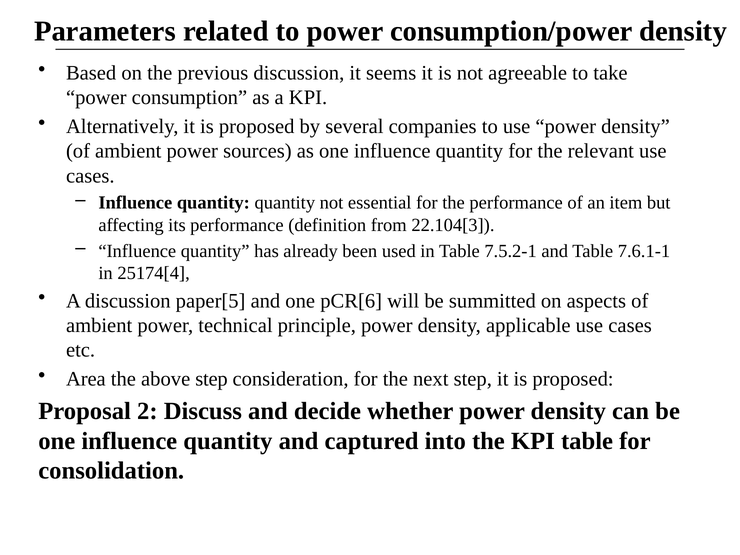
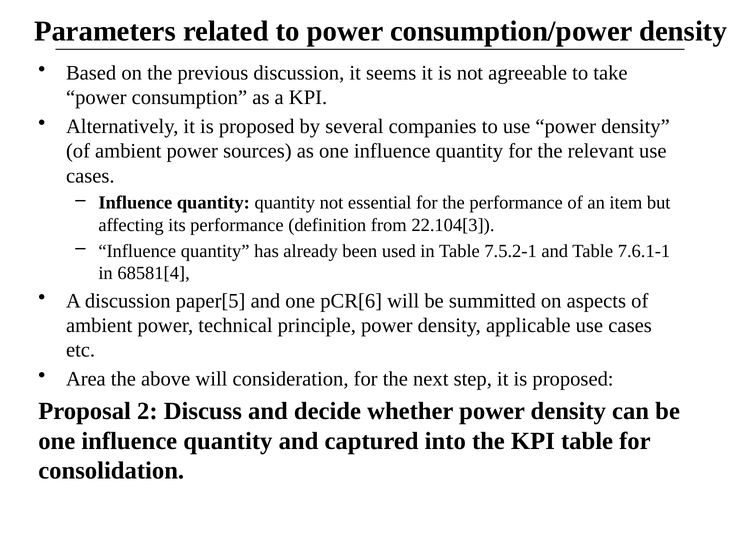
25174[4: 25174[4 -> 68581[4
above step: step -> will
